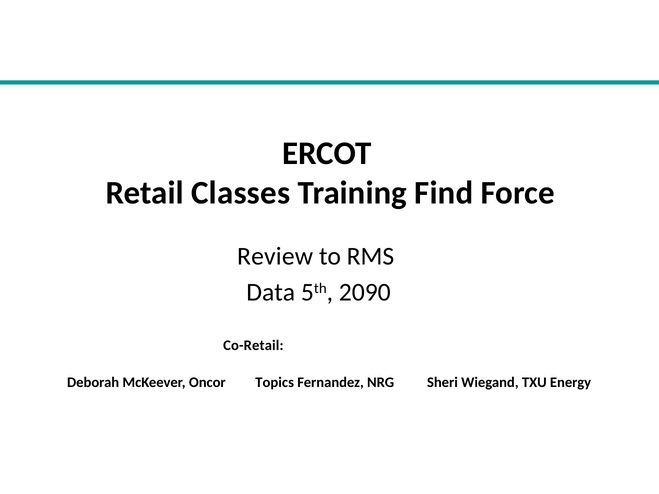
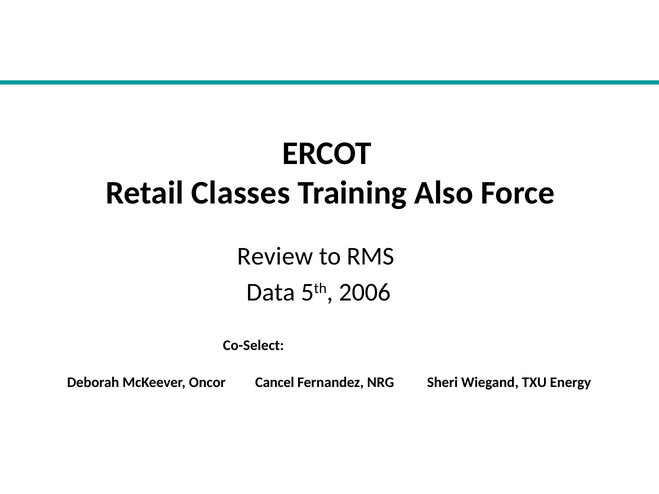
Find: Find -> Also
2090: 2090 -> 2006
Co-Retail: Co-Retail -> Co-Select
Topics: Topics -> Cancel
